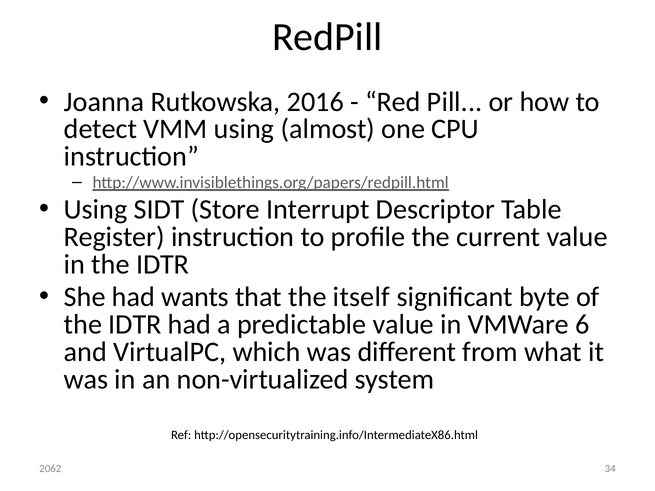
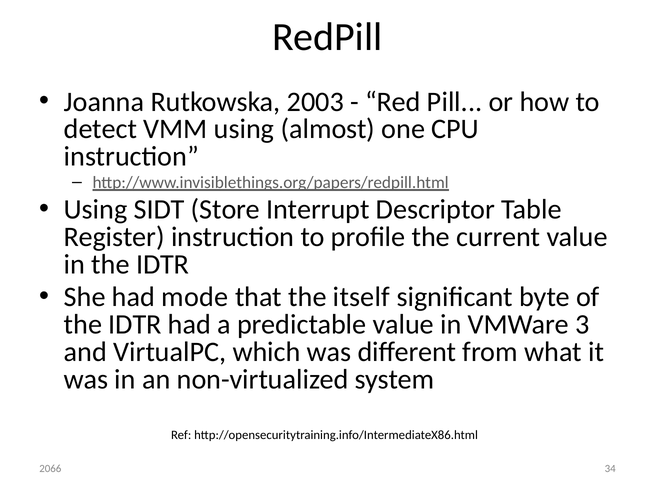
2016: 2016 -> 2003
wants: wants -> mode
6: 6 -> 3
2062: 2062 -> 2066
